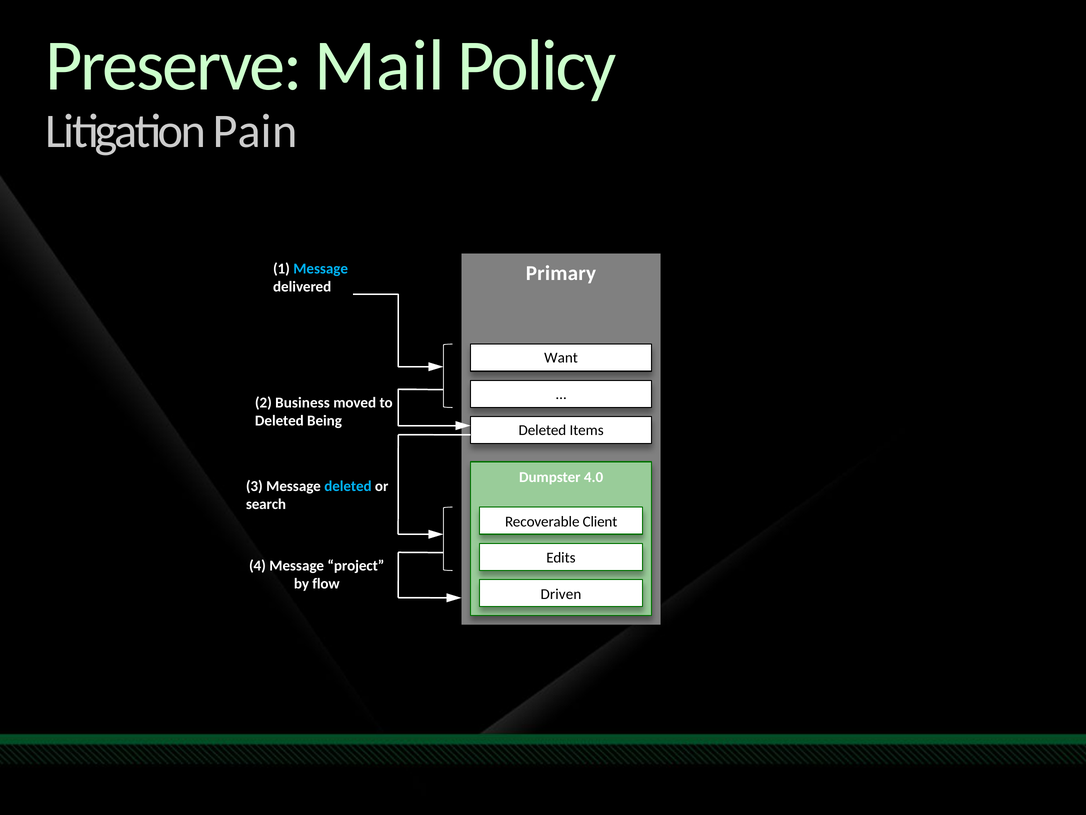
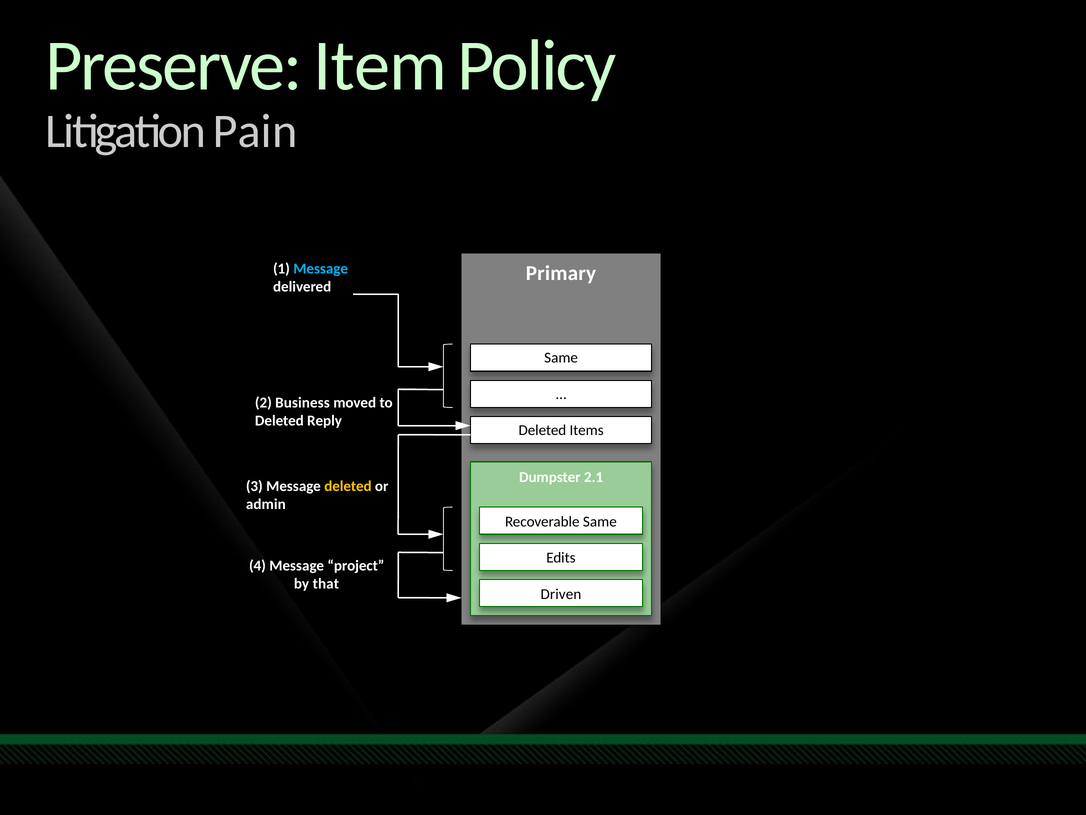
Mail: Mail -> Item
Want at (561, 358): Want -> Same
Being: Being -> Reply
4.0: 4.0 -> 2.1
deleted at (348, 486) colour: light blue -> yellow
search: search -> admin
Recoverable Client: Client -> Same
flow: flow -> that
